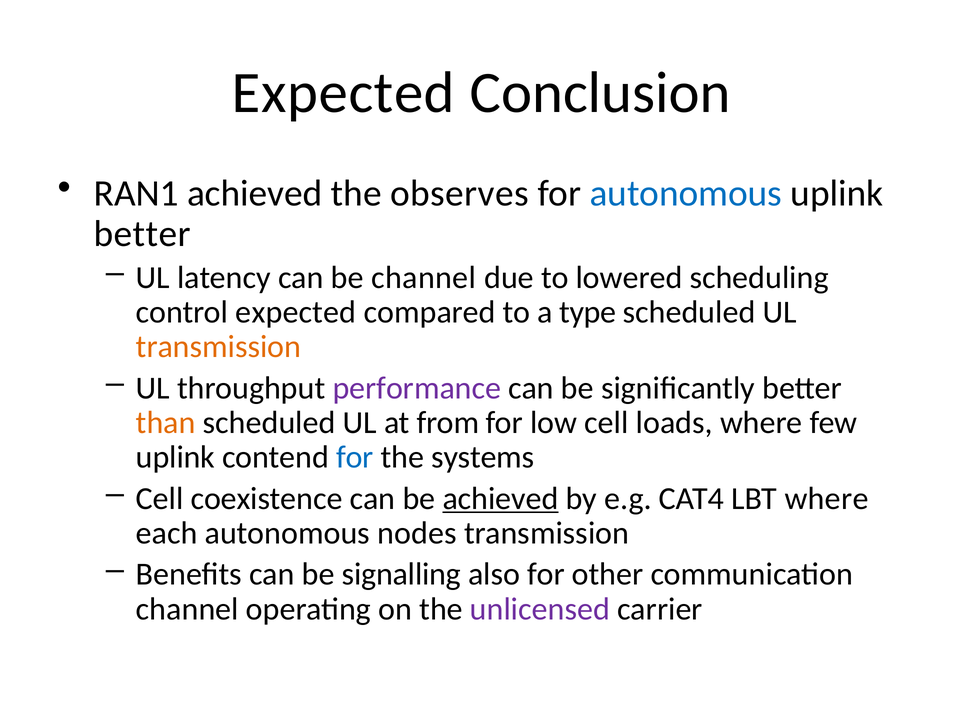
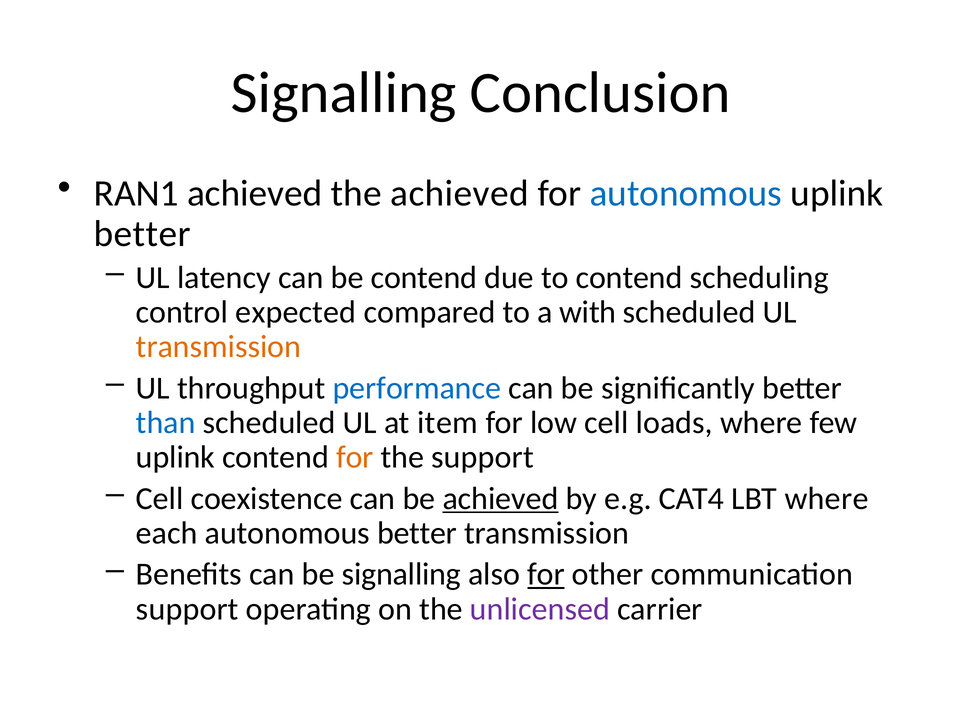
Expected at (343, 93): Expected -> Signalling
the observes: observes -> achieved
be channel: channel -> contend
to lowered: lowered -> contend
type: type -> with
performance colour: purple -> blue
than colour: orange -> blue
from: from -> item
for at (355, 457) colour: blue -> orange
the systems: systems -> support
autonomous nodes: nodes -> better
for at (546, 575) underline: none -> present
channel at (187, 609): channel -> support
